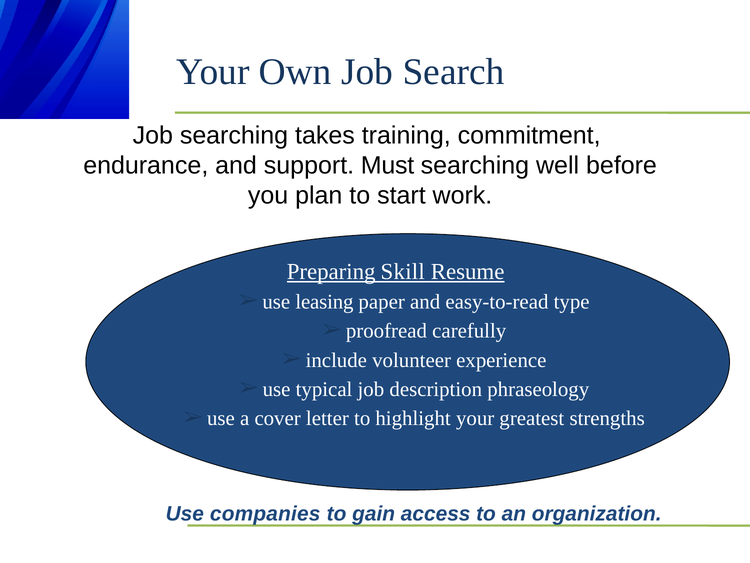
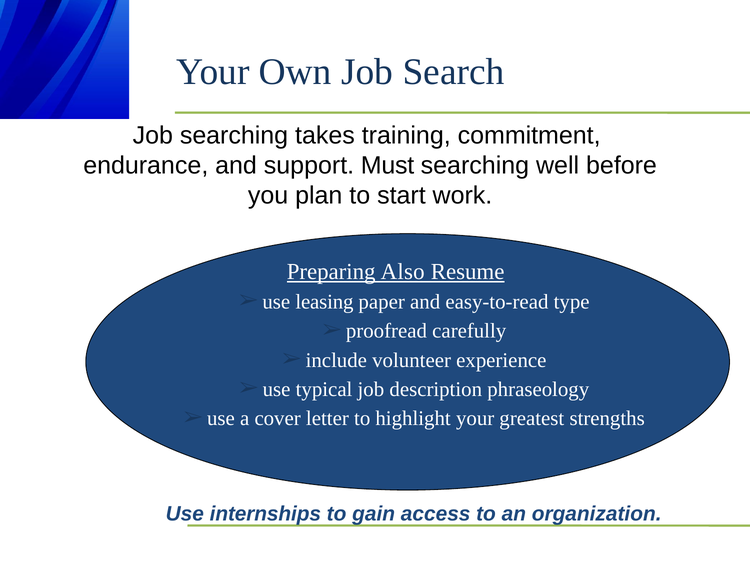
Skill: Skill -> Also
companies: companies -> internships
